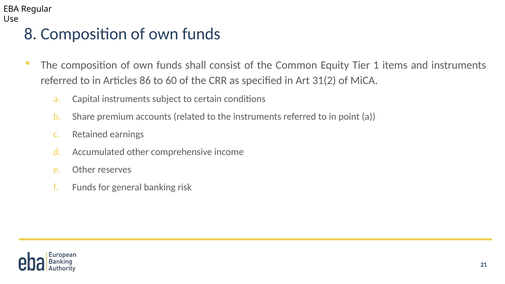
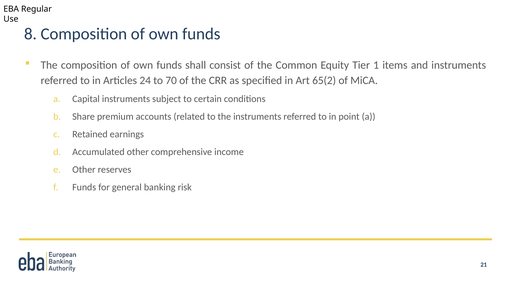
86: 86 -> 24
60: 60 -> 70
31(2: 31(2 -> 65(2
